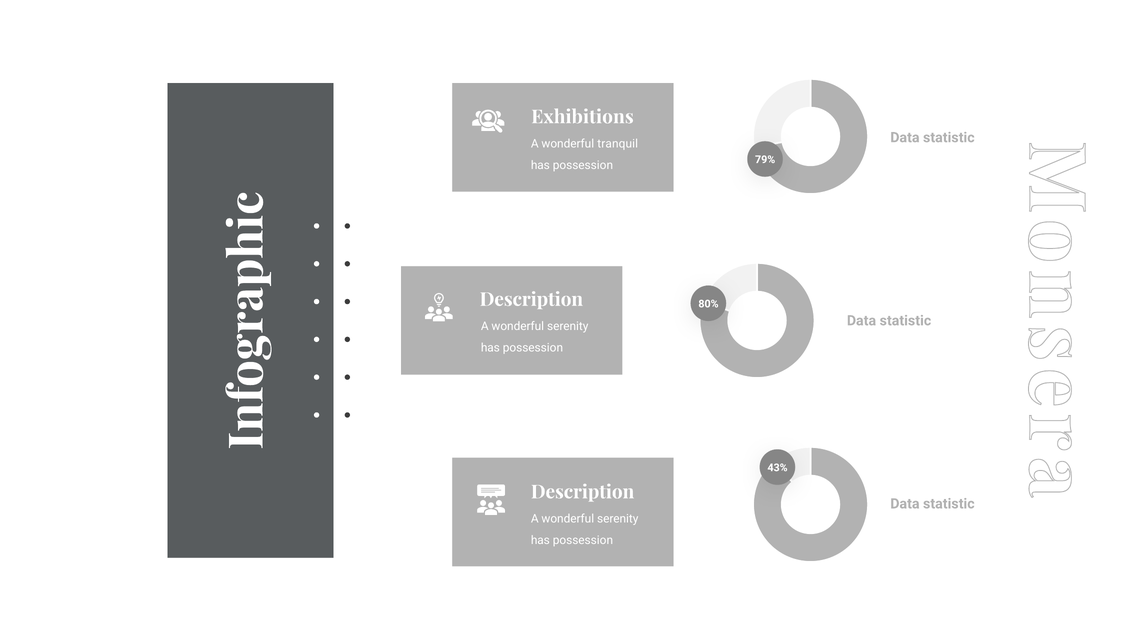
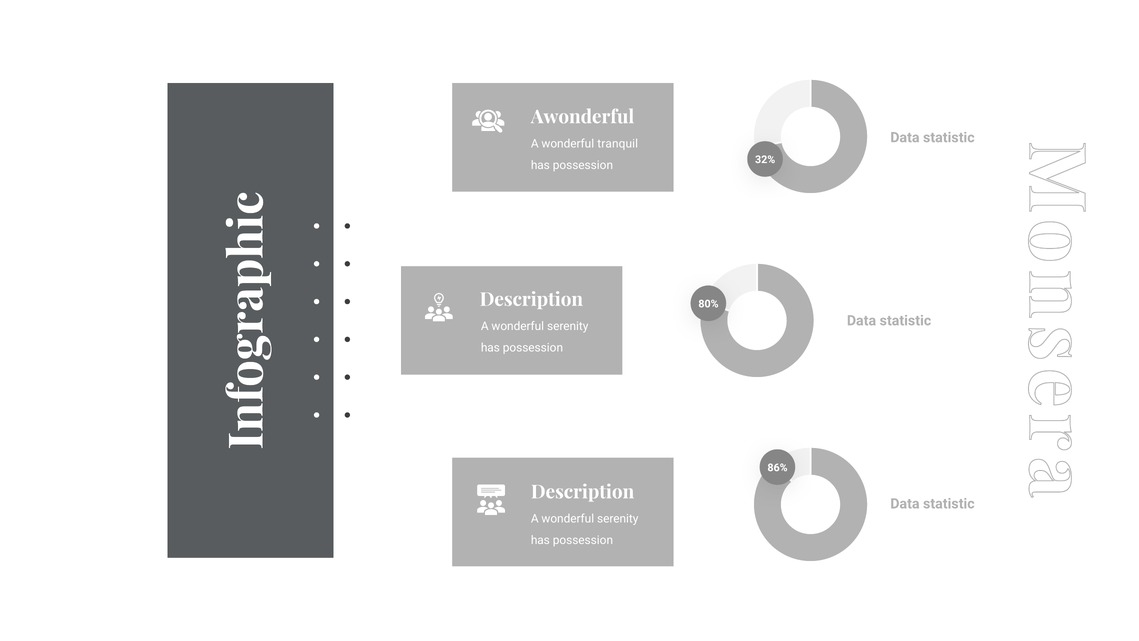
Exhibitions: Exhibitions -> Awonderful
79%: 79% -> 32%
43%: 43% -> 86%
